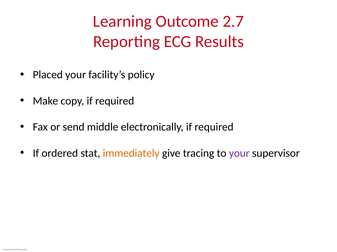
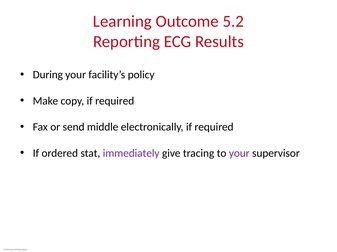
2.7: 2.7 -> 5.2
Placed: Placed -> During
immediately colour: orange -> purple
